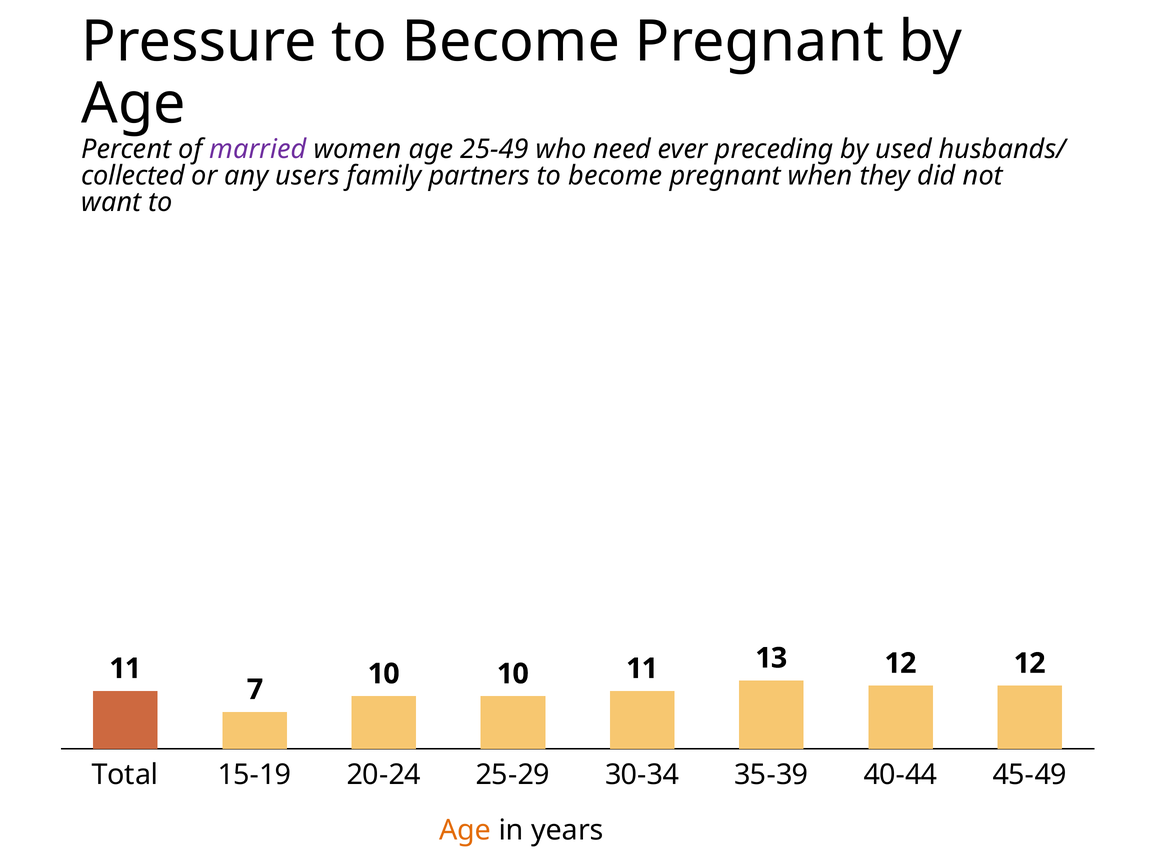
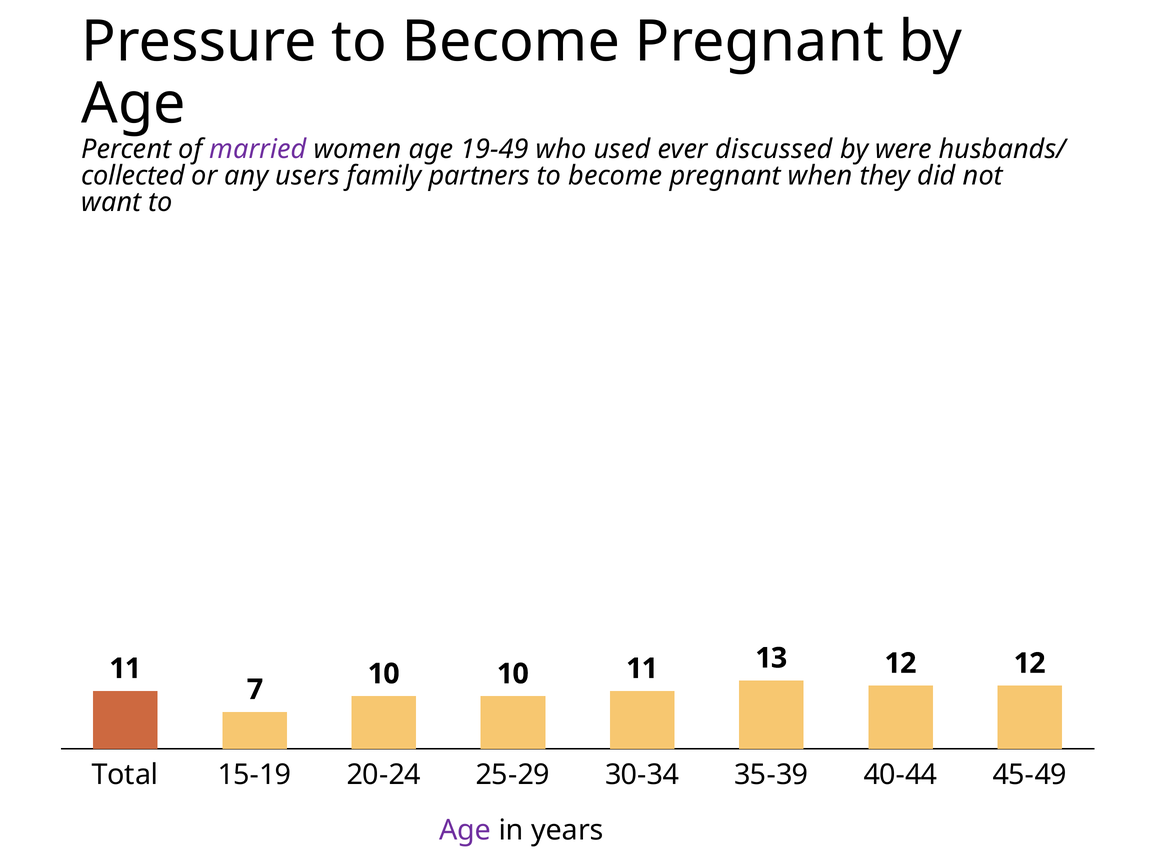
25-49: 25-49 -> 19-49
need: need -> used
preceding: preceding -> discussed
used: used -> were
Age at (465, 830) colour: orange -> purple
